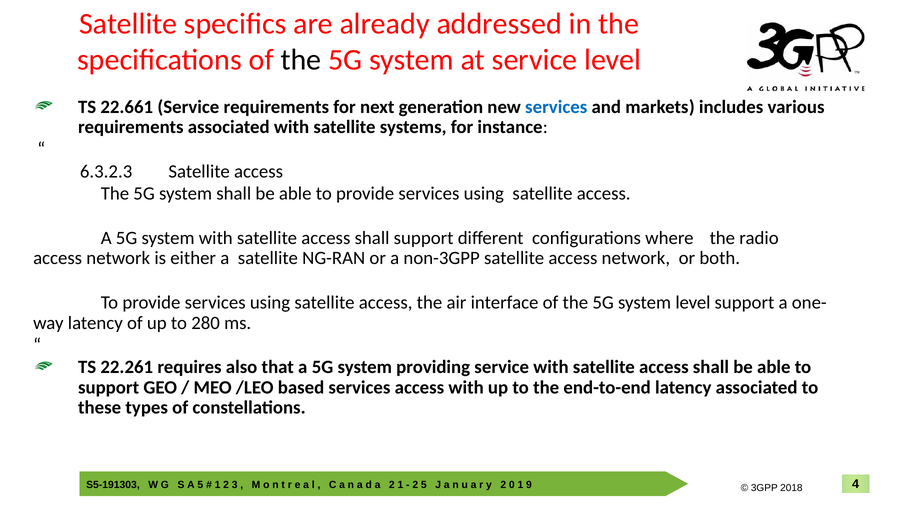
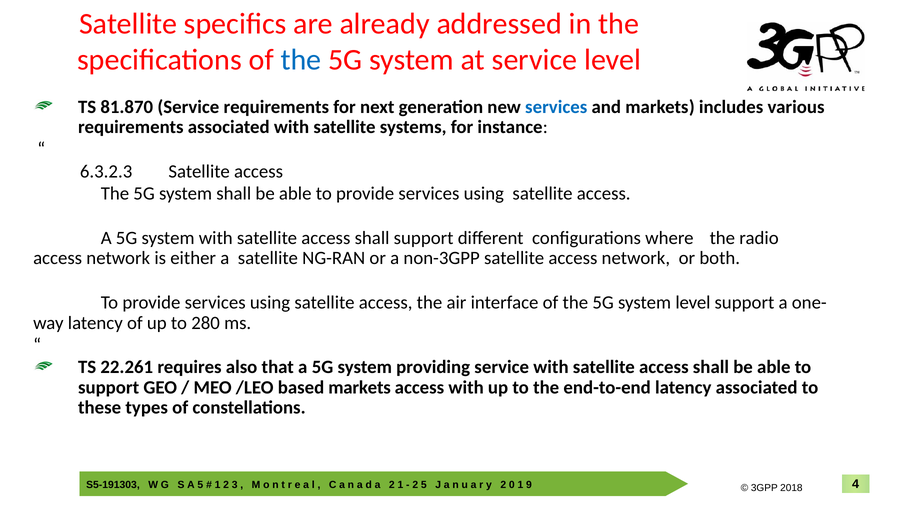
the at (301, 60) colour: black -> blue
22.661: 22.661 -> 81.870
based services: services -> markets
